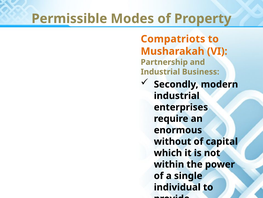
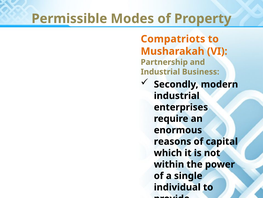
without: without -> reasons
